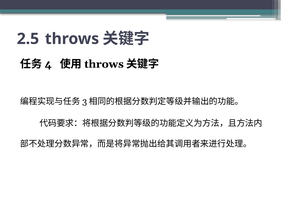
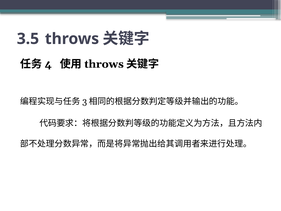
2.5: 2.5 -> 3.5
